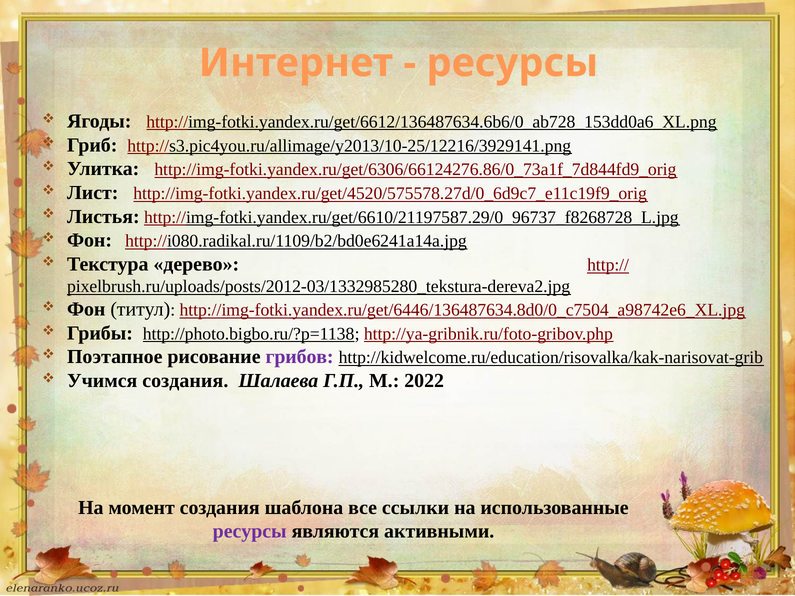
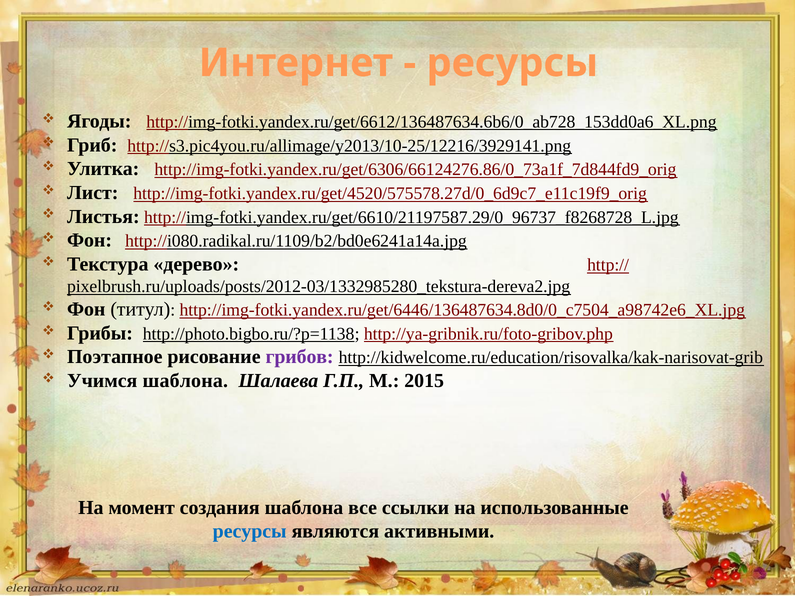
Учимся создания: создания -> шаблона
2022: 2022 -> 2015
ресурсы at (250, 532) colour: purple -> blue
